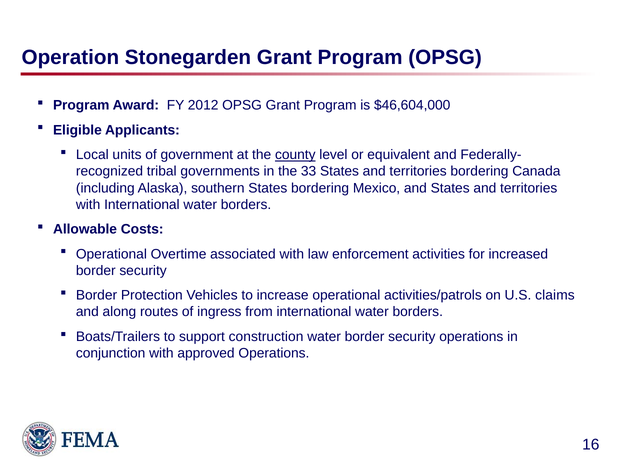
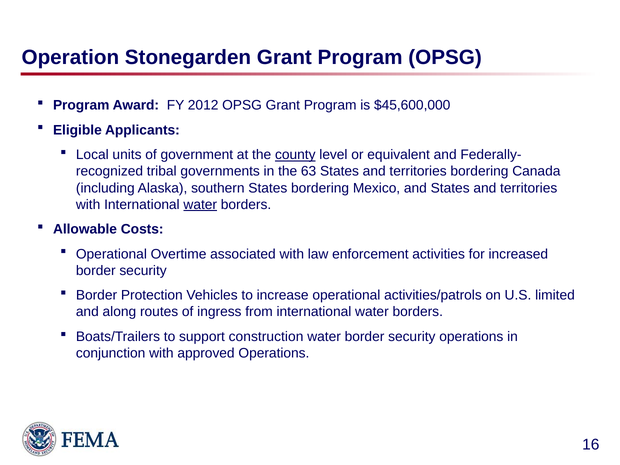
$46,604,000: $46,604,000 -> $45,600,000
33: 33 -> 63
water at (200, 204) underline: none -> present
claims: claims -> limited
